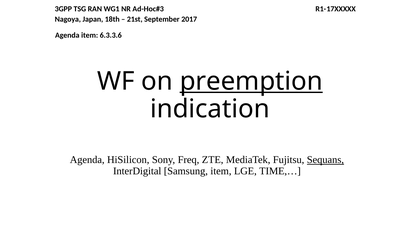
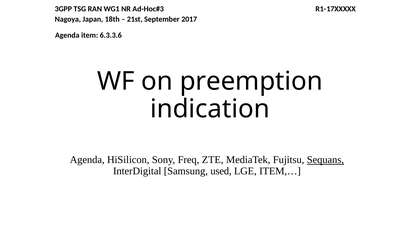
preemption underline: present -> none
Samsung item: item -> used
TIME,…: TIME,… -> ITEM,…
